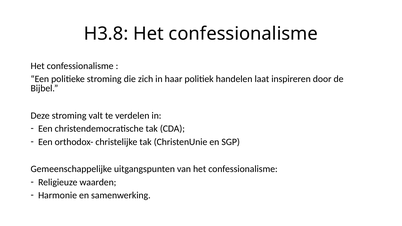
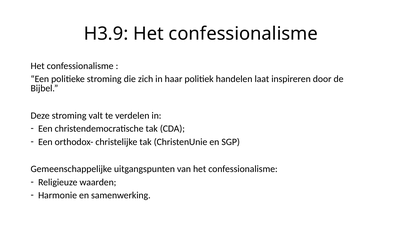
H3.8: H3.8 -> H3.9
